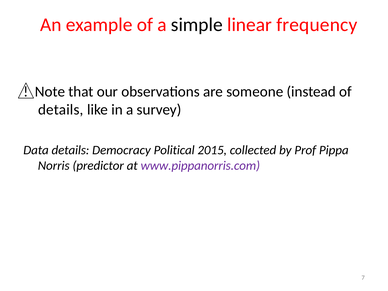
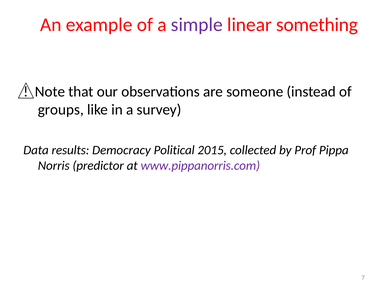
simple colour: black -> purple
frequency: frequency -> something
details at (61, 110): details -> groups
Data details: details -> results
